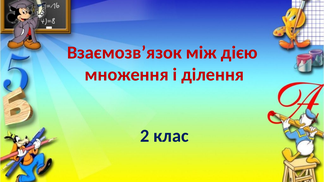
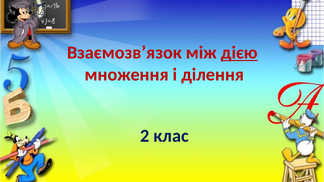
дією underline: none -> present
